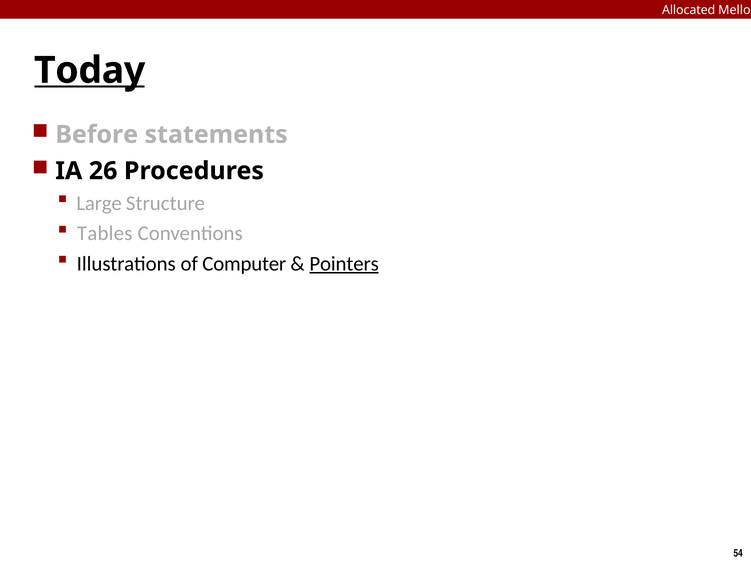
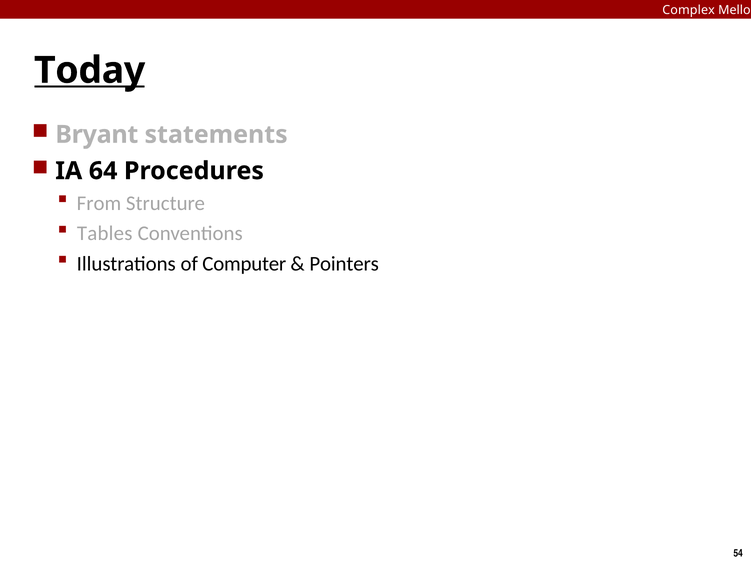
Allocated: Allocated -> Complex
Before: Before -> Bryant
26: 26 -> 64
Large: Large -> From
Pointers underline: present -> none
